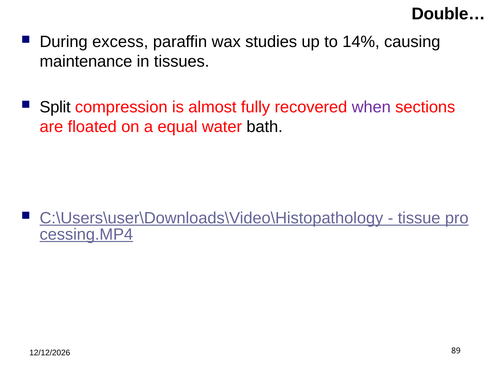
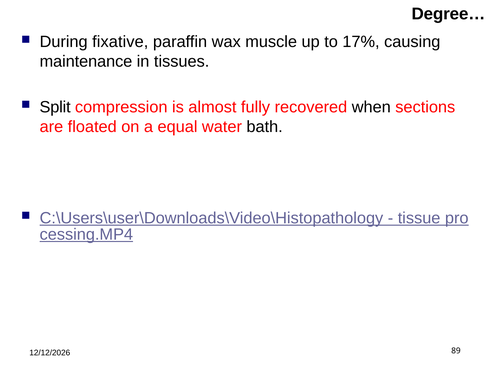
Double…: Double… -> Degree…
excess: excess -> fixative
studies: studies -> muscle
14%: 14% -> 17%
when colour: purple -> black
